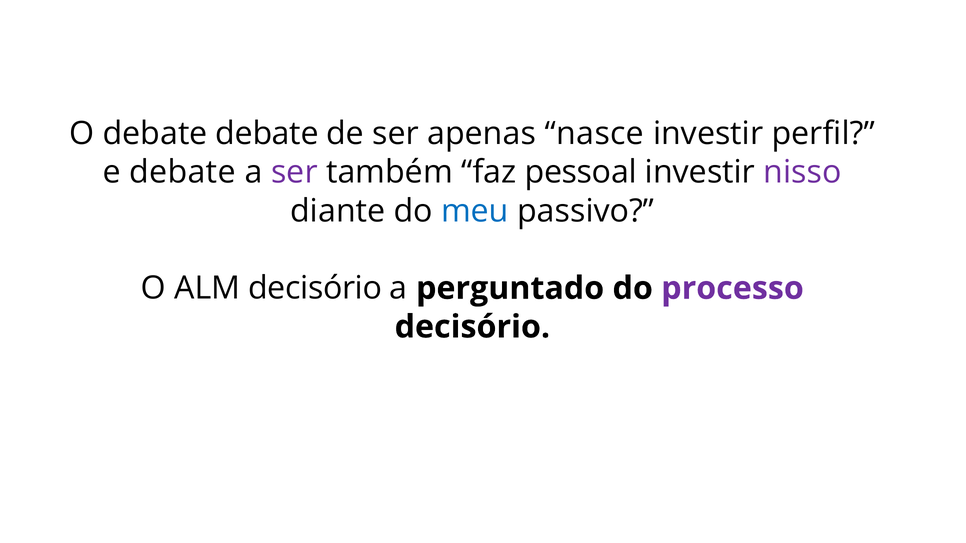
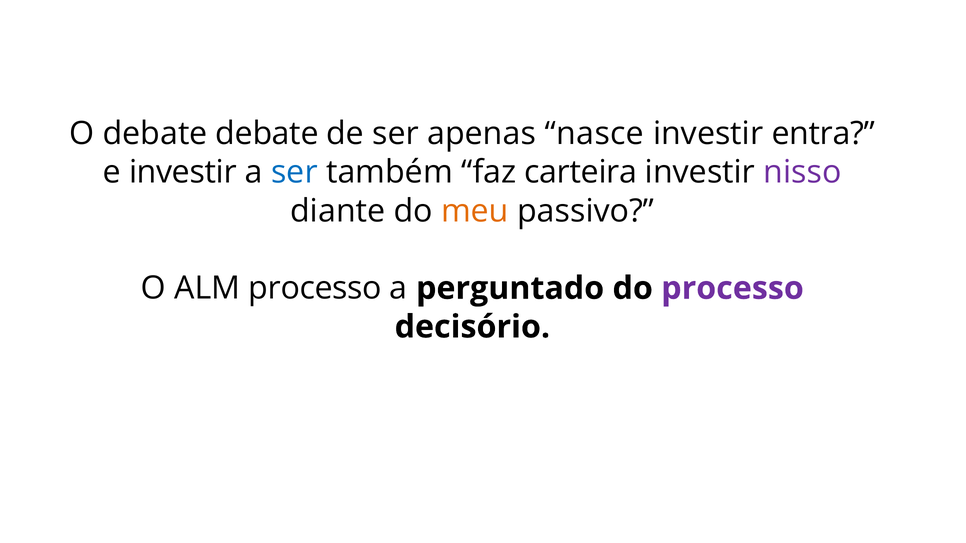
perfil: perfil -> entra
e debate: debate -> investir
ser at (294, 172) colour: purple -> blue
pessoal: pessoal -> carteira
meu colour: blue -> orange
ALM decisório: decisório -> processo
